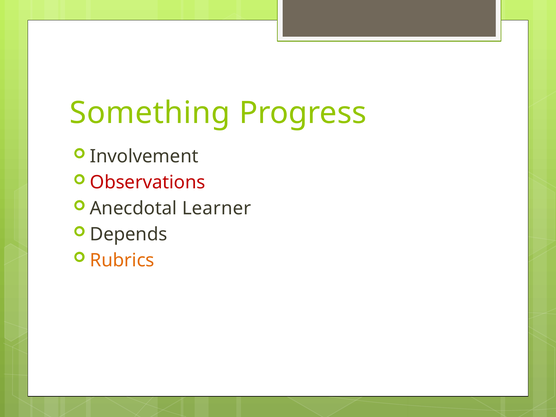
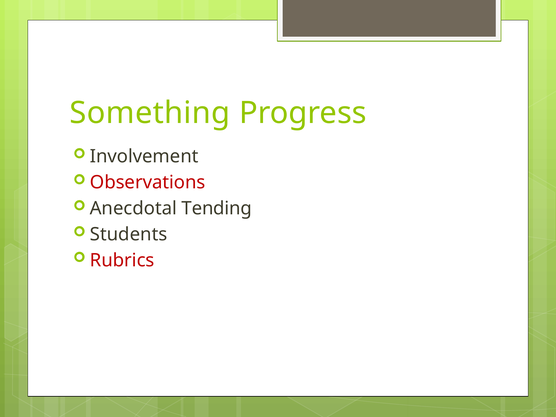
Learner: Learner -> Tending
Depends: Depends -> Students
Rubrics colour: orange -> red
